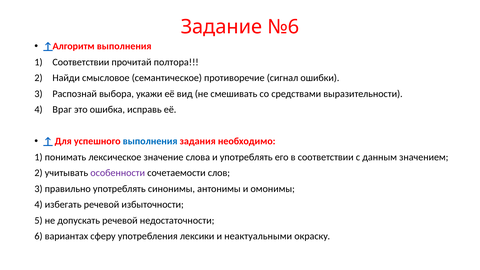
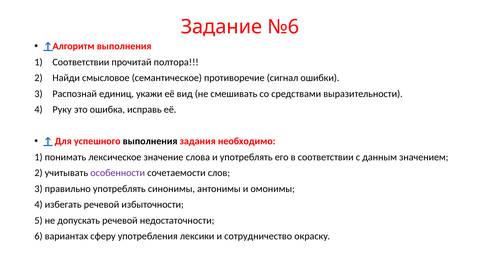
выбора: выбора -> единиц
Враг: Враг -> Руку
выполнения at (150, 141) colour: blue -> black
неактуальными: неактуальными -> сотрудничество
